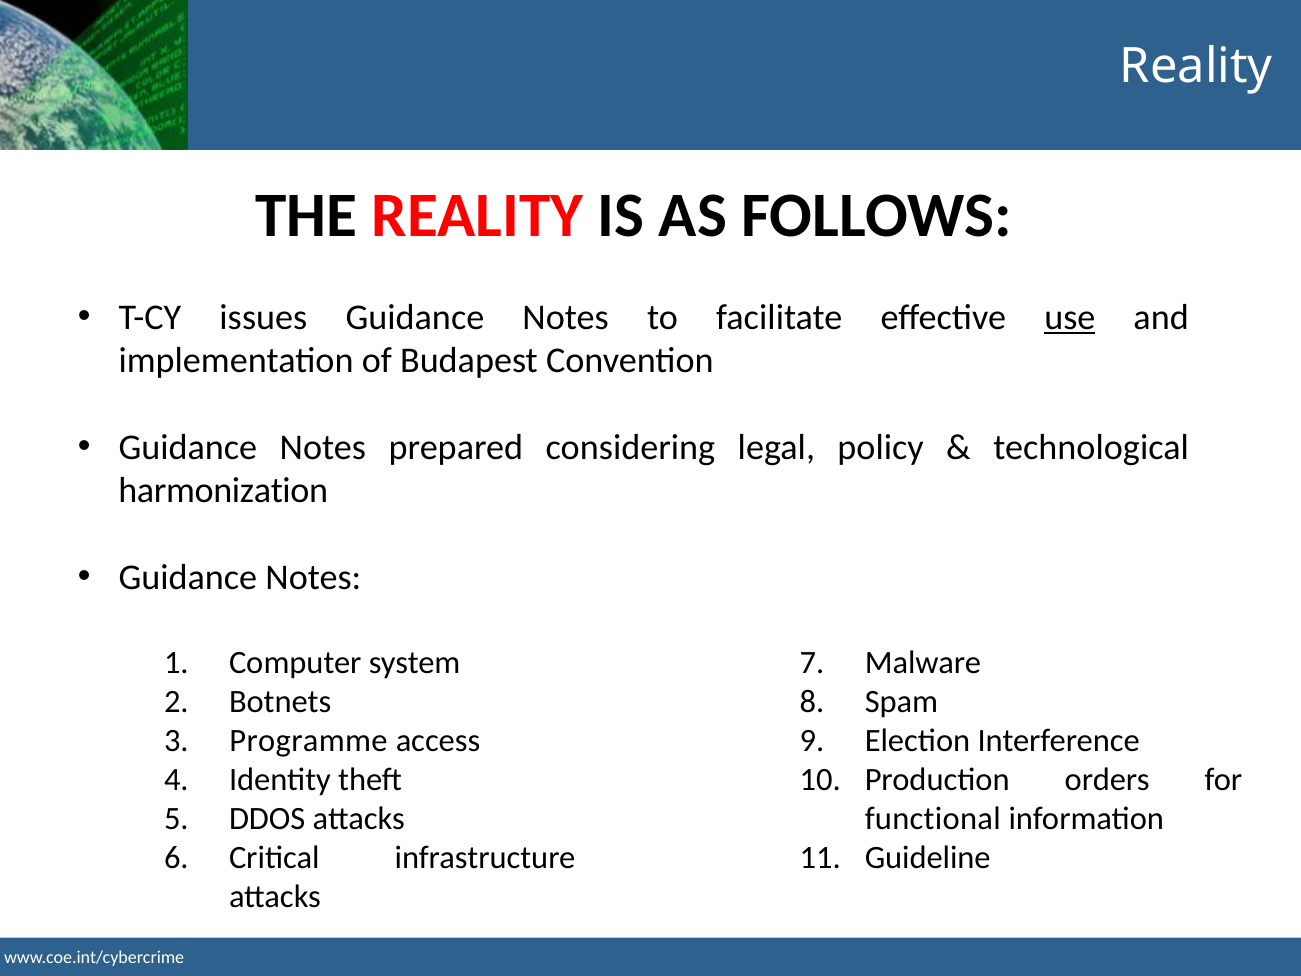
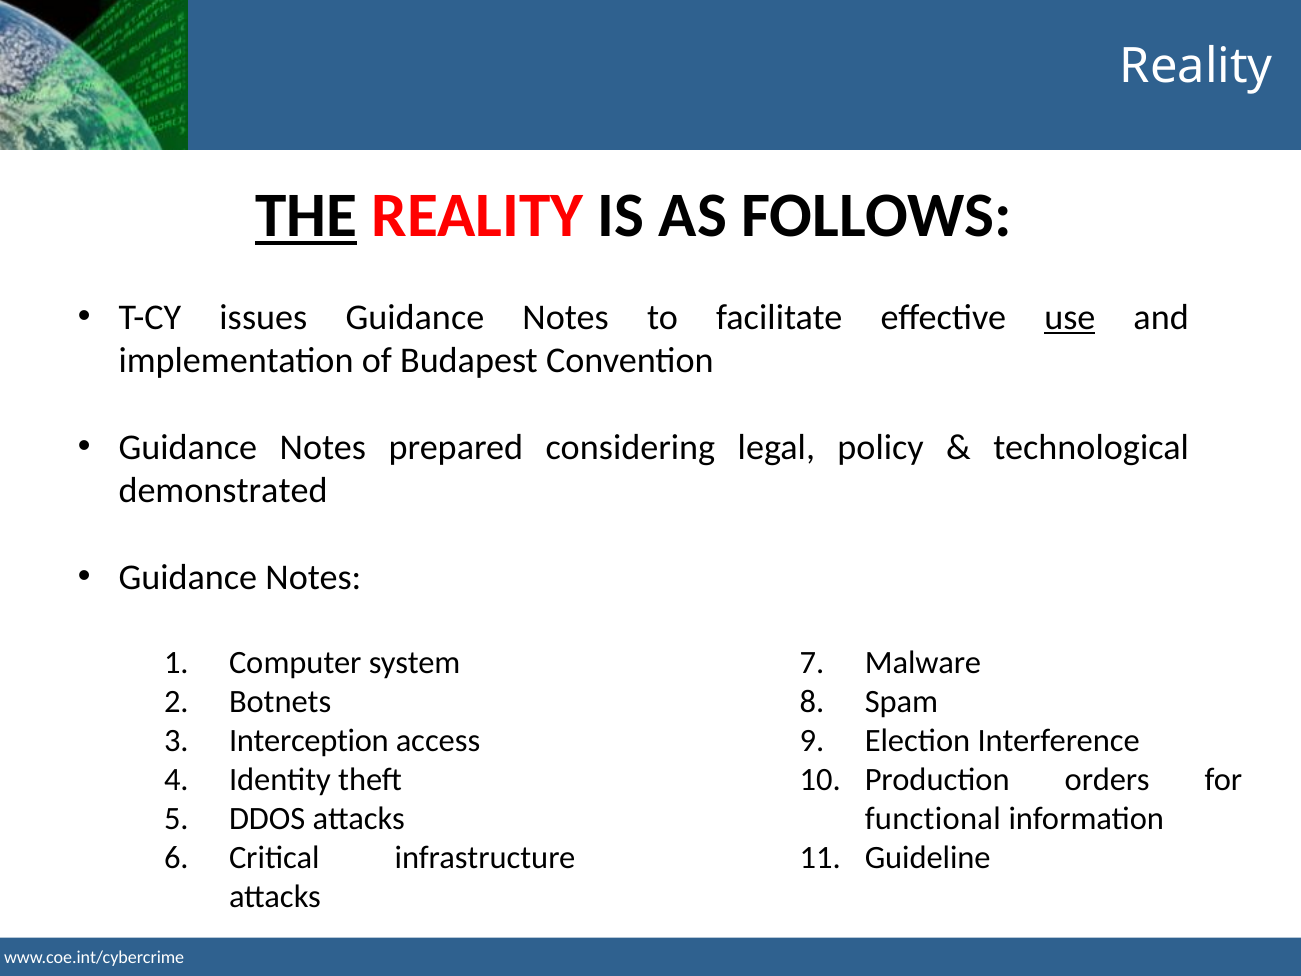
THE underline: none -> present
harmonization: harmonization -> demonstrated
Programme: Programme -> Interception
